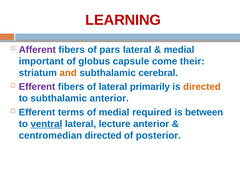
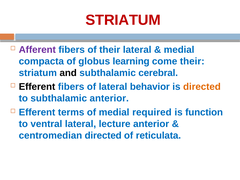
LEARNING at (123, 20): LEARNING -> STRIATUM
of pars: pars -> their
important: important -> compacta
capsule: capsule -> learning
and colour: orange -> black
Efferent at (37, 87) colour: purple -> black
primarily: primarily -> behavior
between: between -> function
ventral underline: present -> none
posterior: posterior -> reticulata
